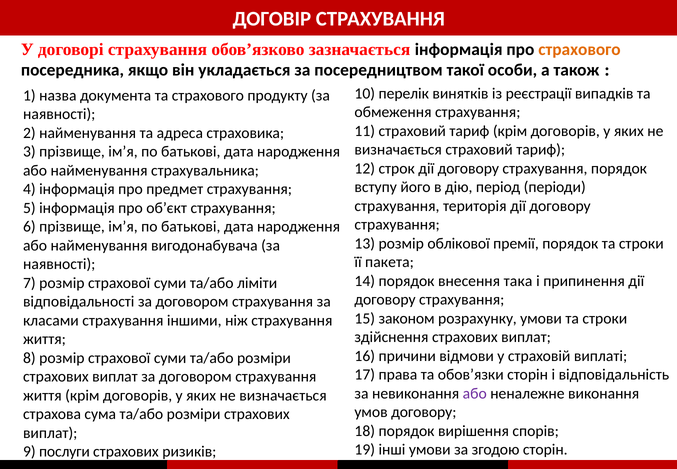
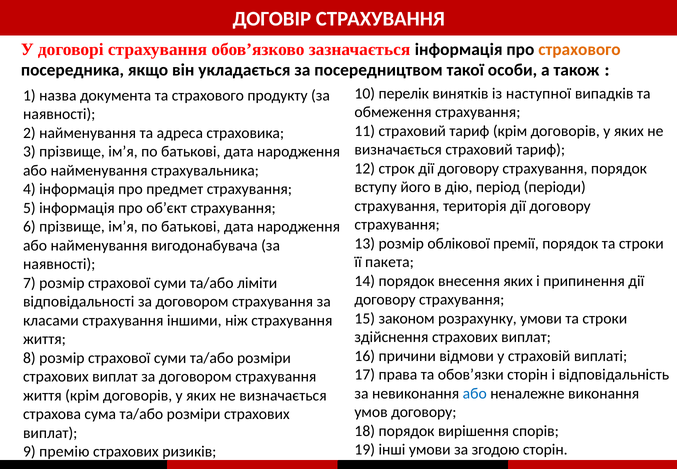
реєстрації: реєстрації -> наступної
внесення така: така -> яких
або at (475, 393) colour: purple -> blue
послуги: послуги -> премію
